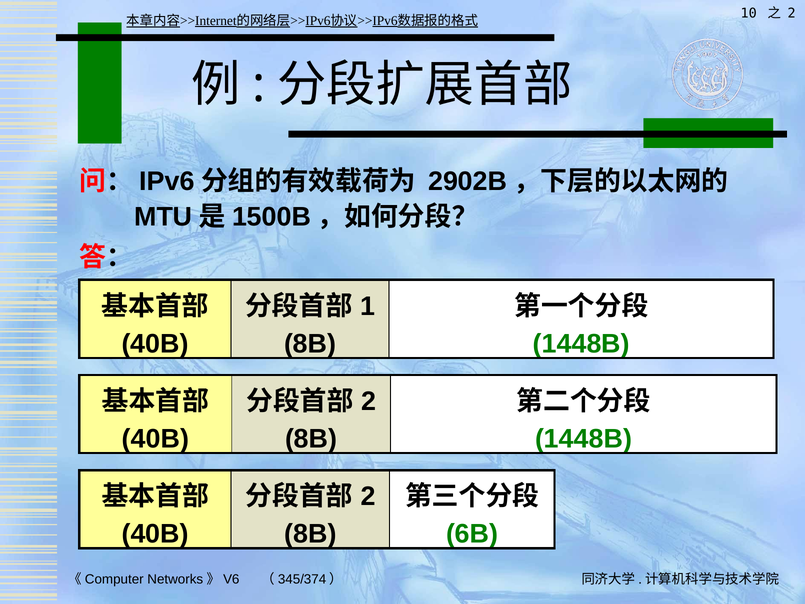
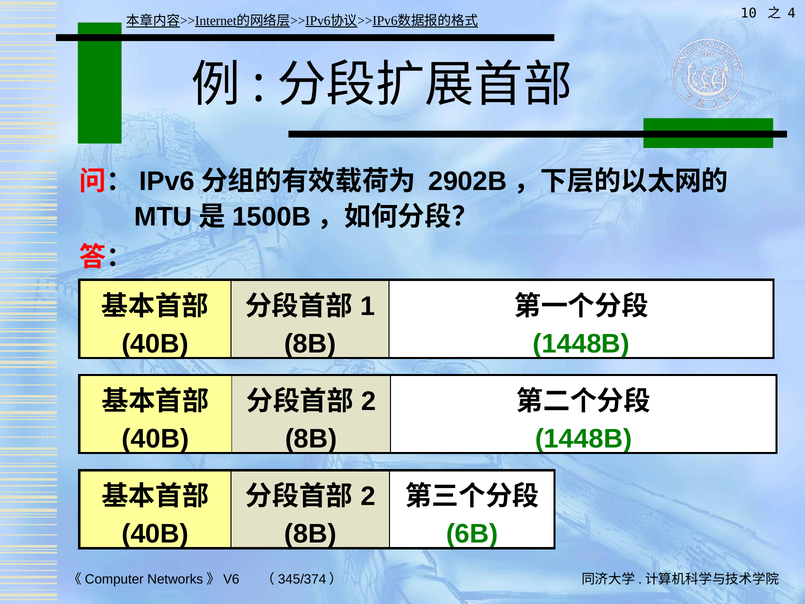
2 at (792, 13): 2 -> 4
